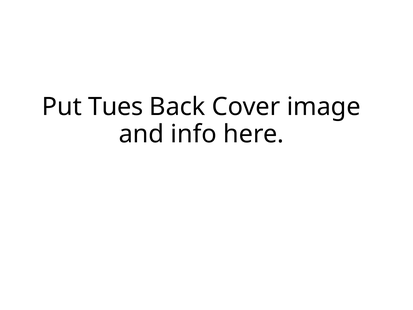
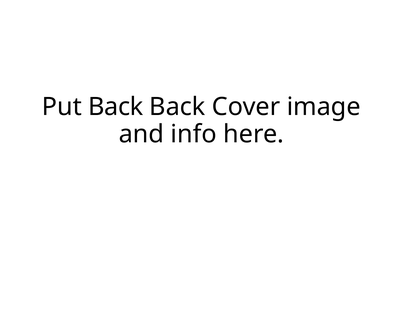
Put Tues: Tues -> Back
